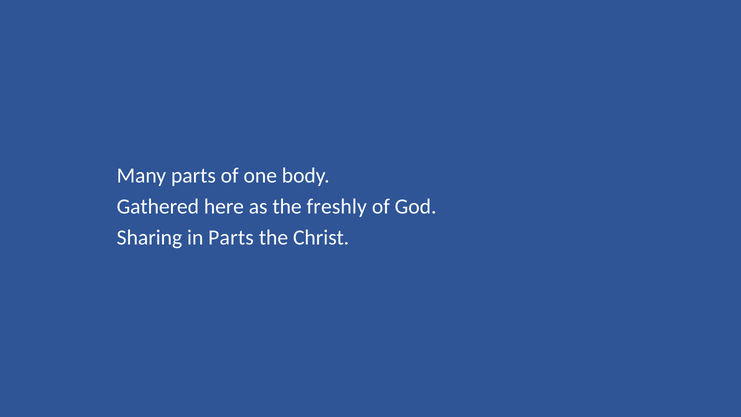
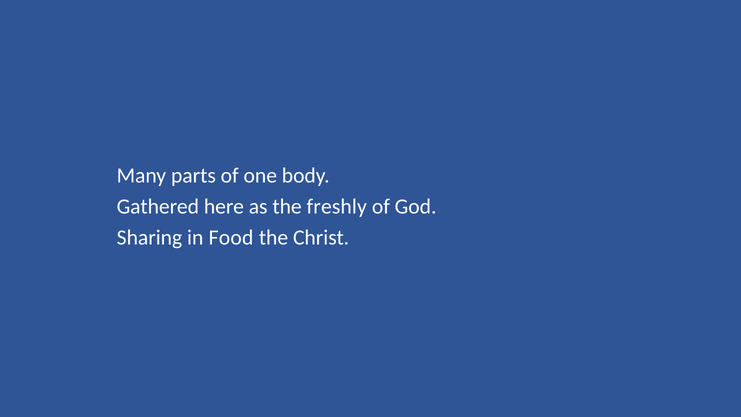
in Parts: Parts -> Food
